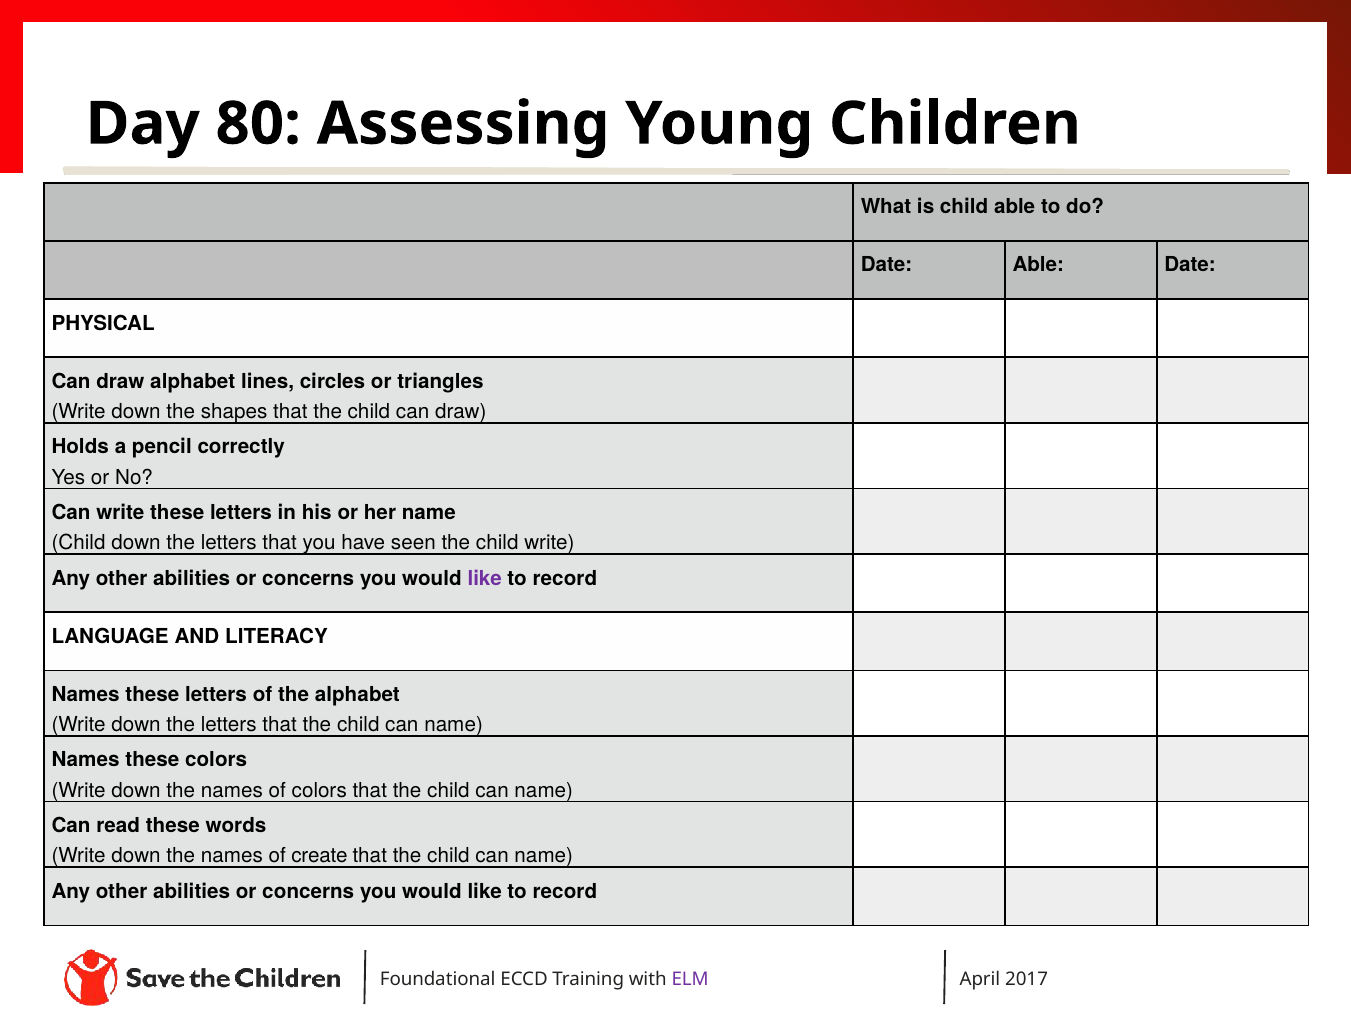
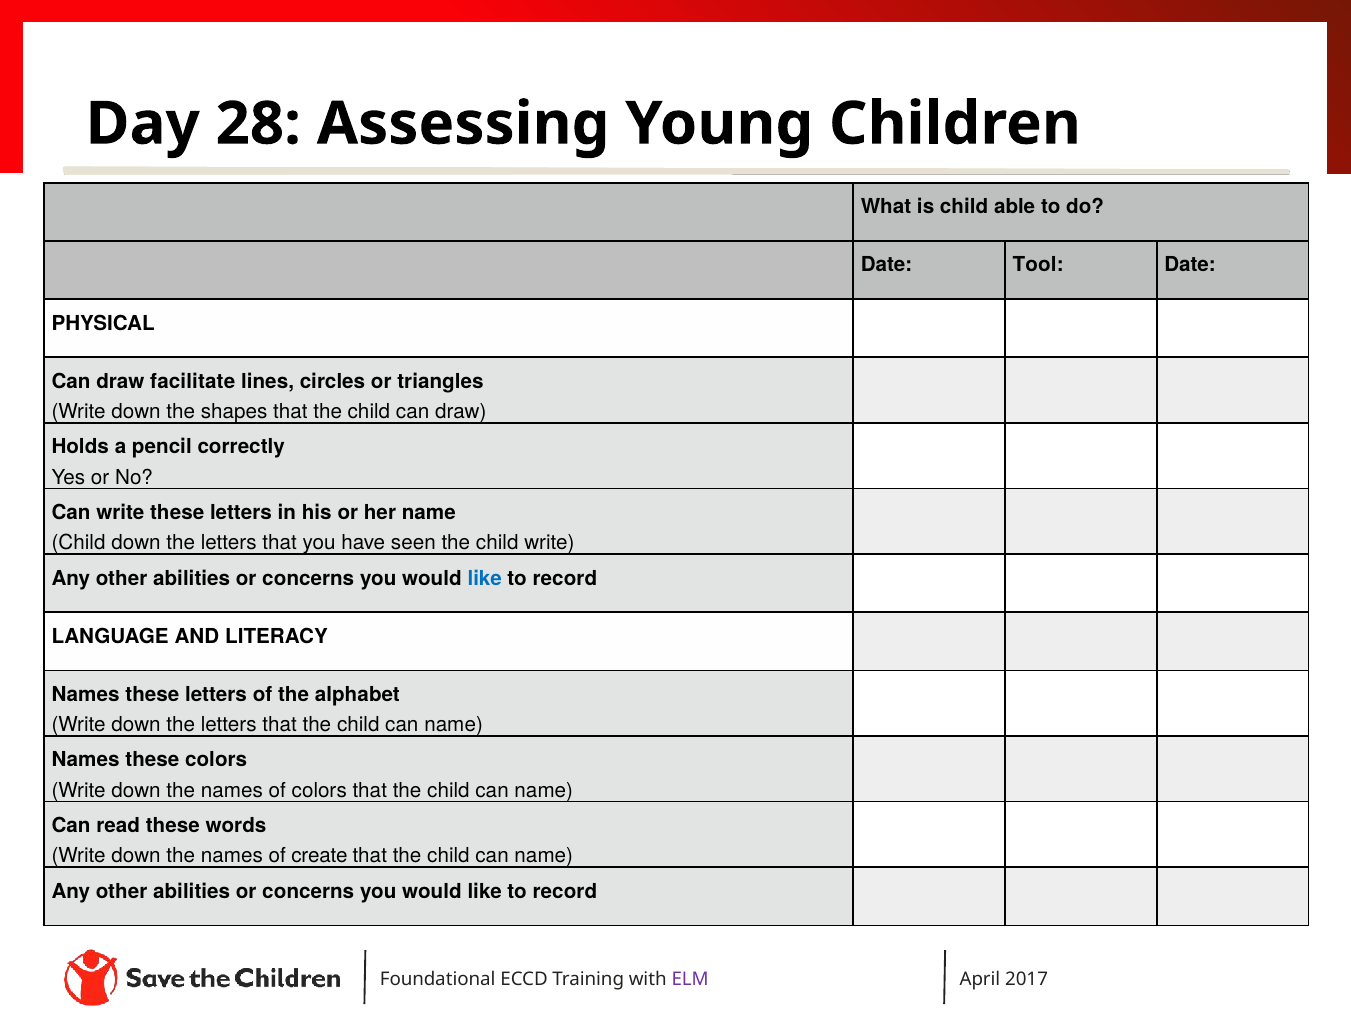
80: 80 -> 28
Date Able: Able -> Tool
draw alphabet: alphabet -> facilitate
like at (485, 578) colour: purple -> blue
